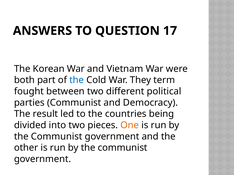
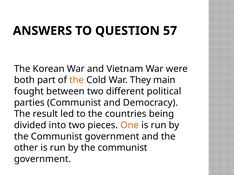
17: 17 -> 57
the at (77, 80) colour: blue -> orange
term: term -> main
